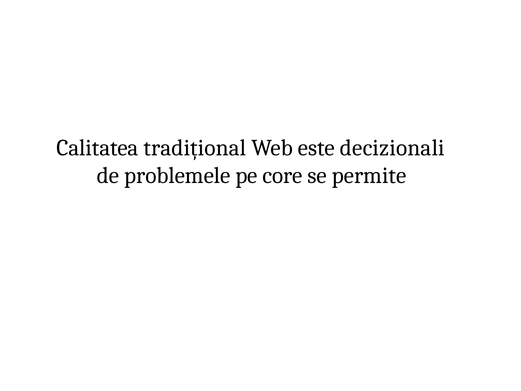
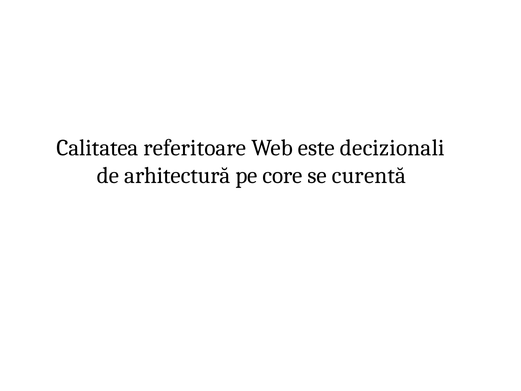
tradițional: tradițional -> referitoare
problemele: problemele -> arhitectură
permite: permite -> curentă
